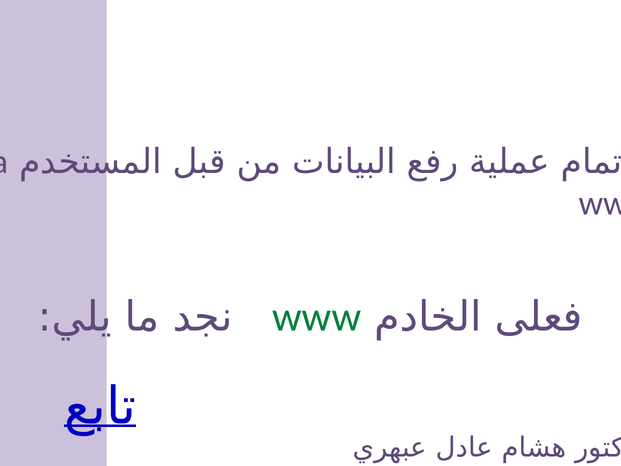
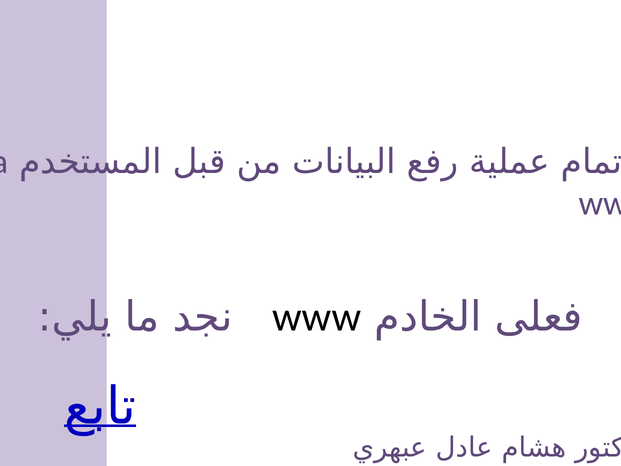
www at (317, 317) colour: green -> black
